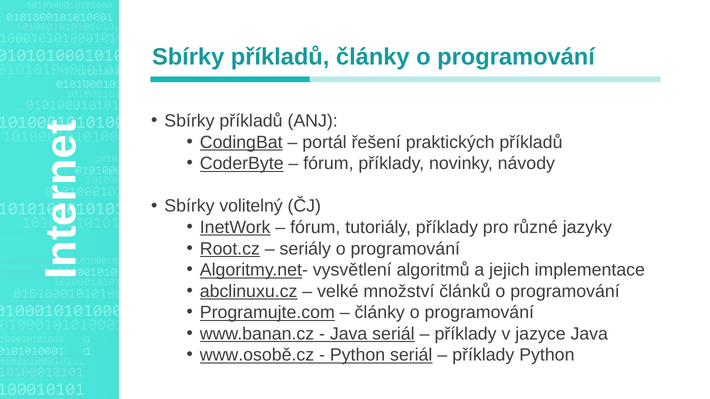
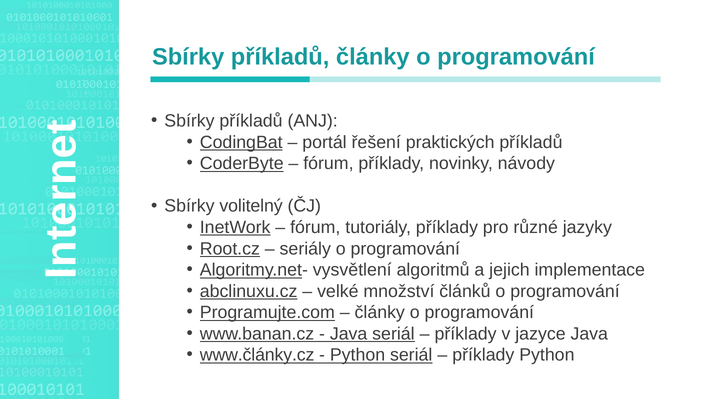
www.osobě.cz: www.osobě.cz -> www.články.cz
